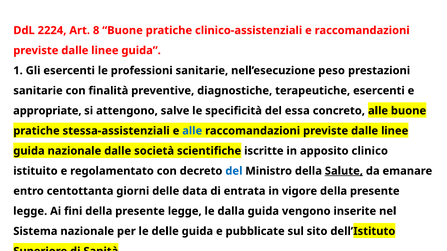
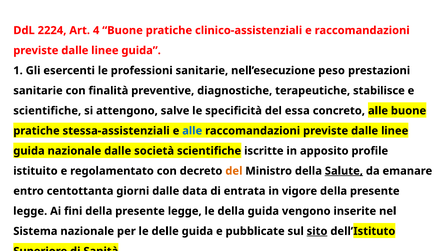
8: 8 -> 4
terapeutiche esercenti: esercenti -> stabilisce
appropriate at (47, 111): appropriate -> scientifiche
clinico: clinico -> profile
del at (234, 171) colour: blue -> orange
giorni delle: delle -> dalle
le dalla: dalla -> della
sito underline: none -> present
